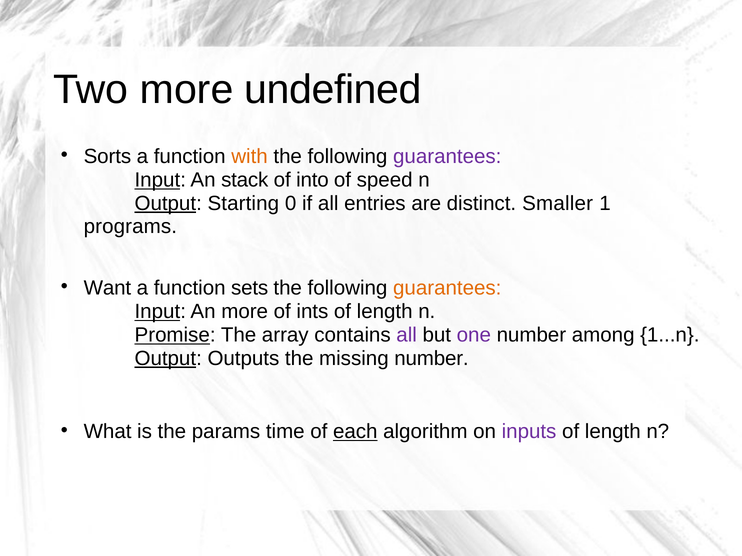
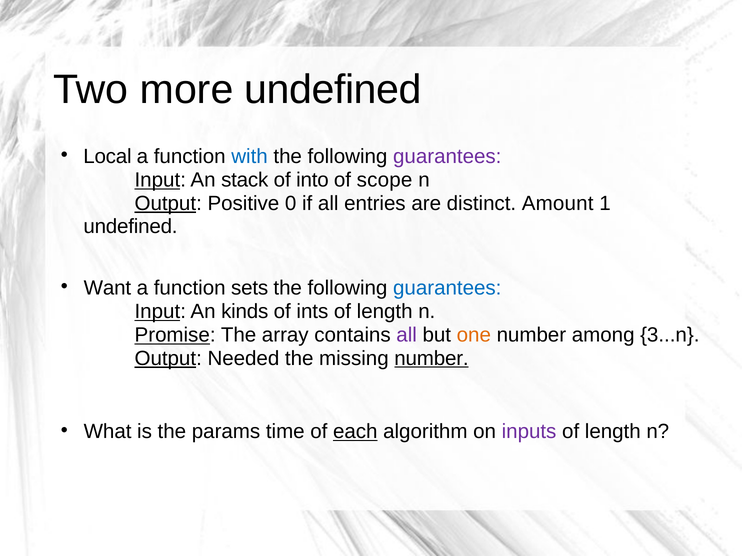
Sorts: Sorts -> Local
with colour: orange -> blue
speed: speed -> scope
Starting: Starting -> Positive
Smaller: Smaller -> Amount
programs at (130, 227): programs -> undefined
guarantees at (447, 288) colour: orange -> blue
An more: more -> kinds
one colour: purple -> orange
1...n: 1...n -> 3...n
Outputs: Outputs -> Needed
number at (431, 359) underline: none -> present
